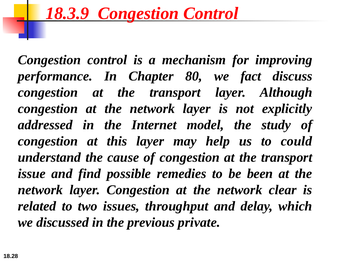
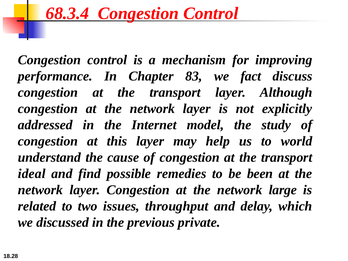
18.3.9: 18.3.9 -> 68.3.4
80: 80 -> 83
could: could -> world
issue: issue -> ideal
clear: clear -> large
